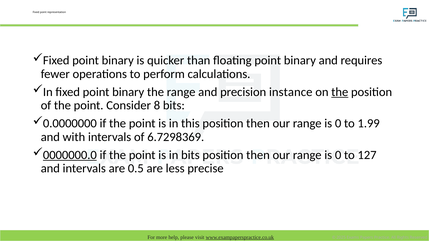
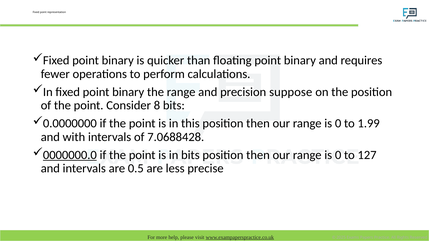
instance: instance -> suppose
the at (340, 92) underline: present -> none
6.7298369: 6.7298369 -> 7.0688428
